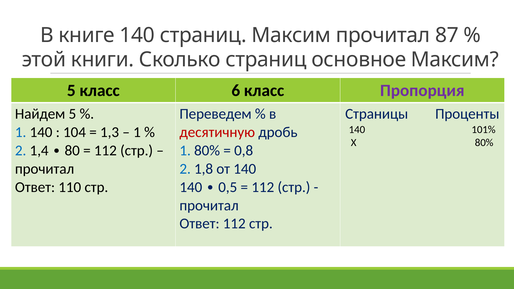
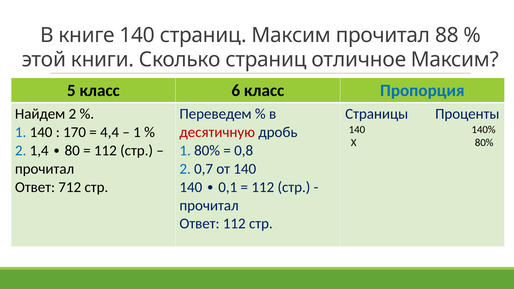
87: 87 -> 88
основное: основное -> отличное
Пропорция colour: purple -> blue
Найдем 5: 5 -> 2
101%: 101% -> 140%
104: 104 -> 170
1,3: 1,3 -> 4,4
1,8: 1,8 -> 0,7
110: 110 -> 712
0,5: 0,5 -> 0,1
